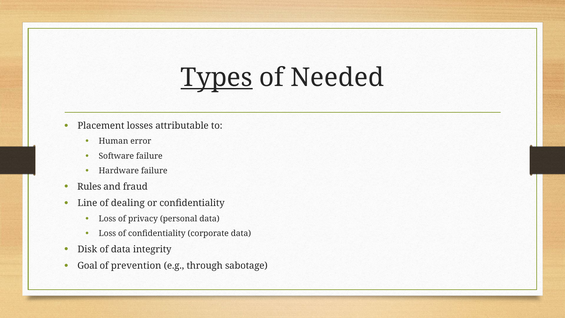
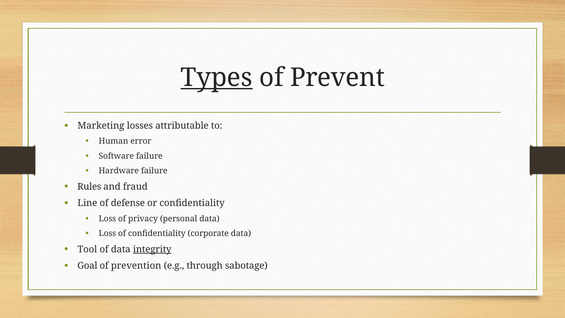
Needed: Needed -> Prevent
Placement: Placement -> Marketing
dealing: dealing -> defense
Disk: Disk -> Tool
integrity underline: none -> present
